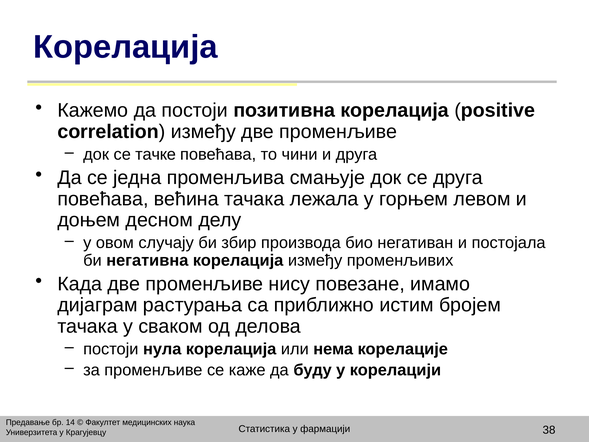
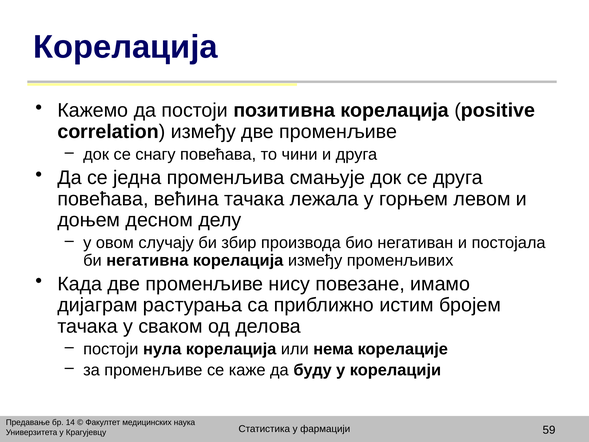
тачке: тачке -> снагу
38: 38 -> 59
